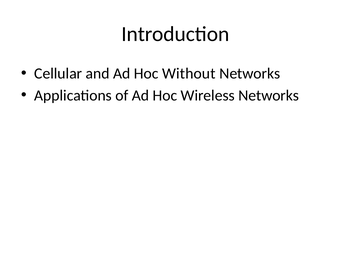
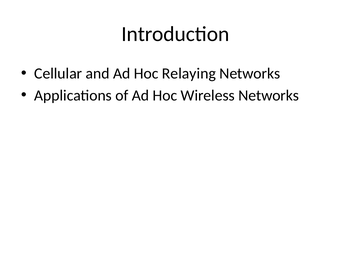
Without: Without -> Relaying
